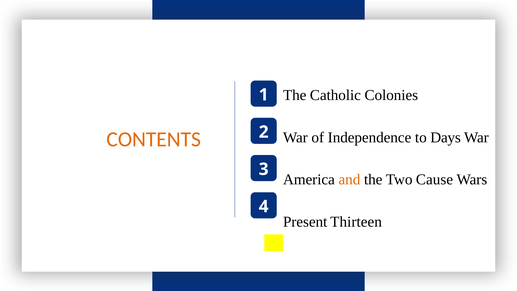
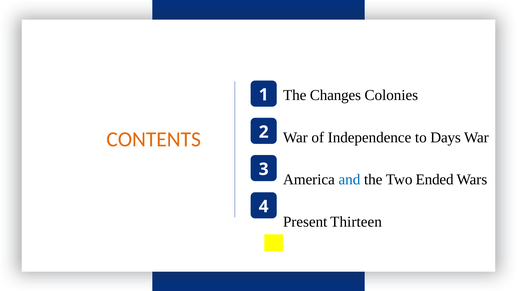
Catholic: Catholic -> Changes
and colour: orange -> blue
Cause: Cause -> Ended
